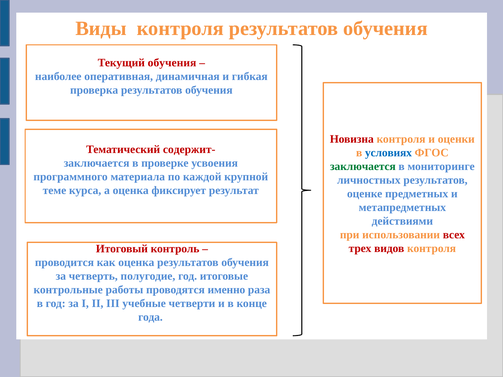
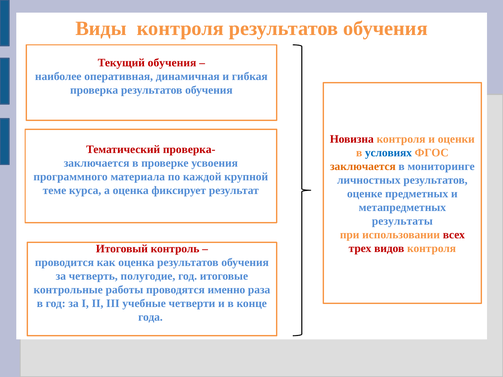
содержит-: содержит- -> проверка-
заключается at (363, 167) colour: green -> orange
действиями: действиями -> результаты
